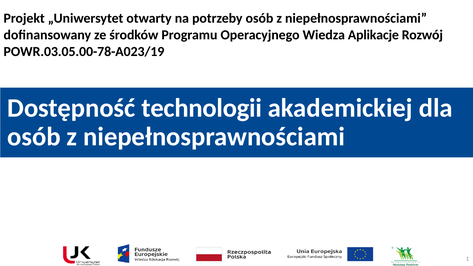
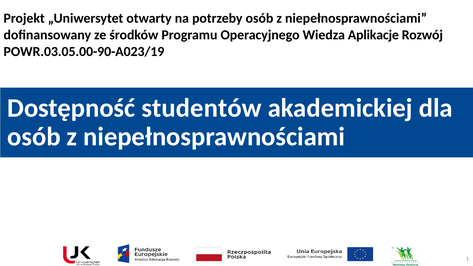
POWR.03.05.00-78-A023/19: POWR.03.05.00-78-A023/19 -> POWR.03.05.00-90-A023/19
technologii: technologii -> studentów
